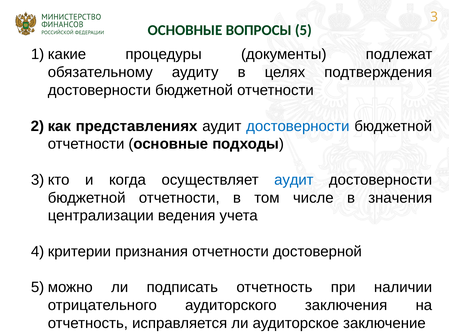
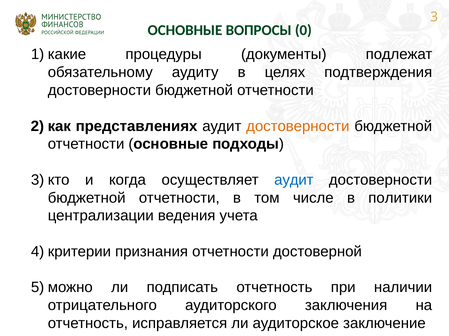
5: 5 -> 0
достоверности at (298, 126) colour: blue -> orange
значения: значения -> политики
